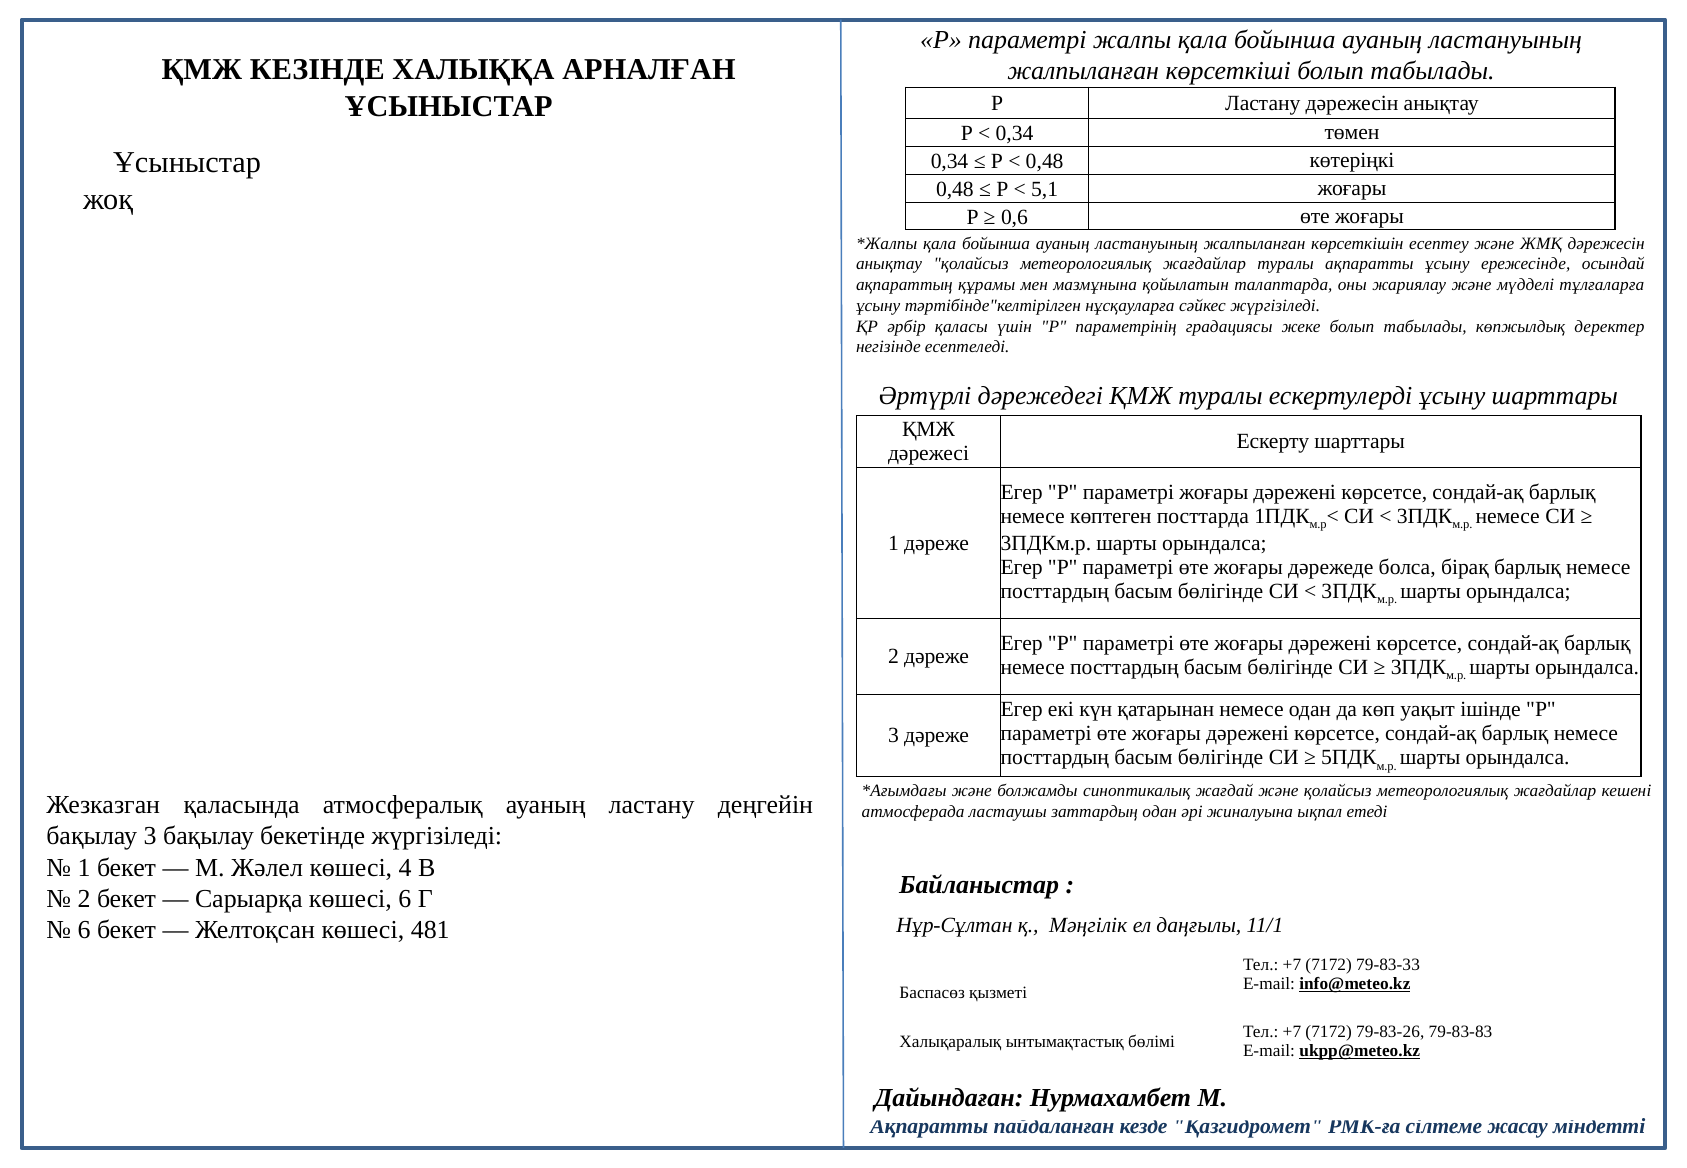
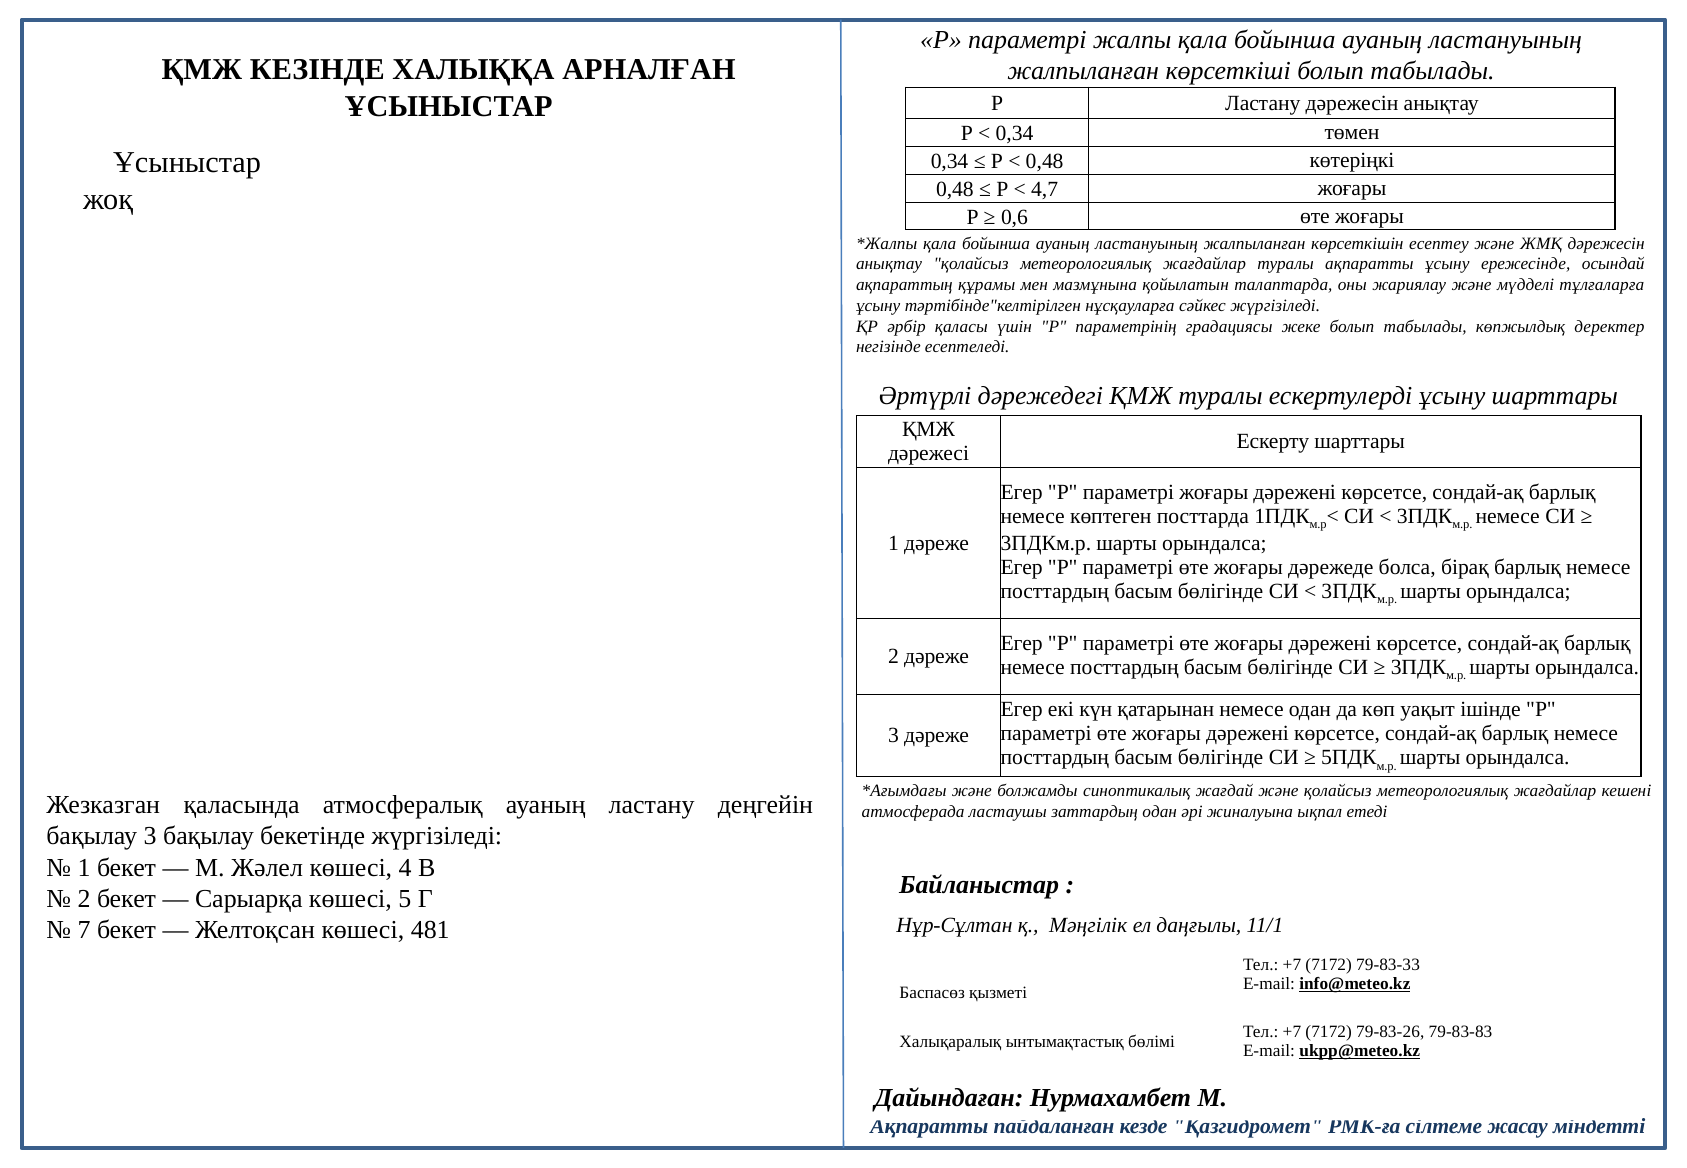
5,1: 5,1 -> 4,7
көшесі 6: 6 -> 5
6 at (84, 930): 6 -> 7
